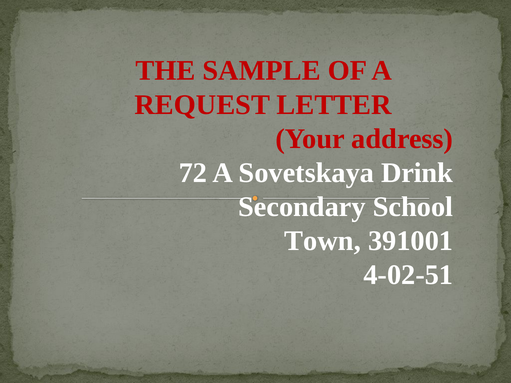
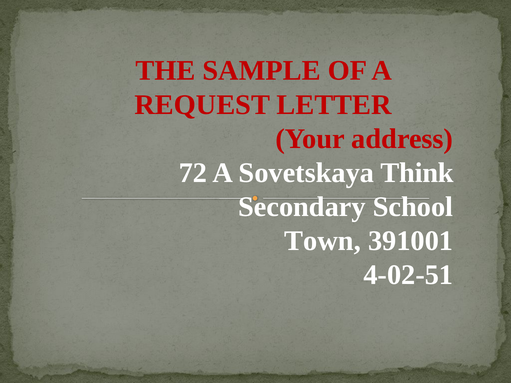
Drink: Drink -> Think
